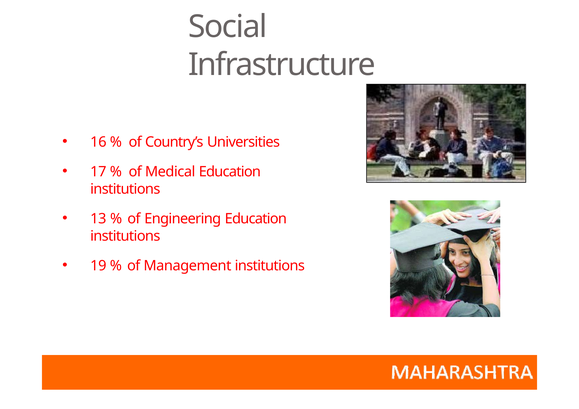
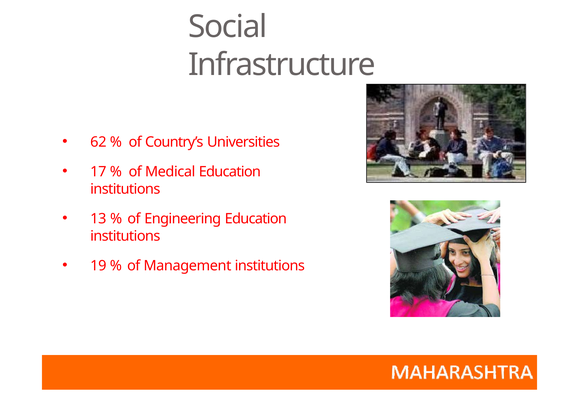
16: 16 -> 62
